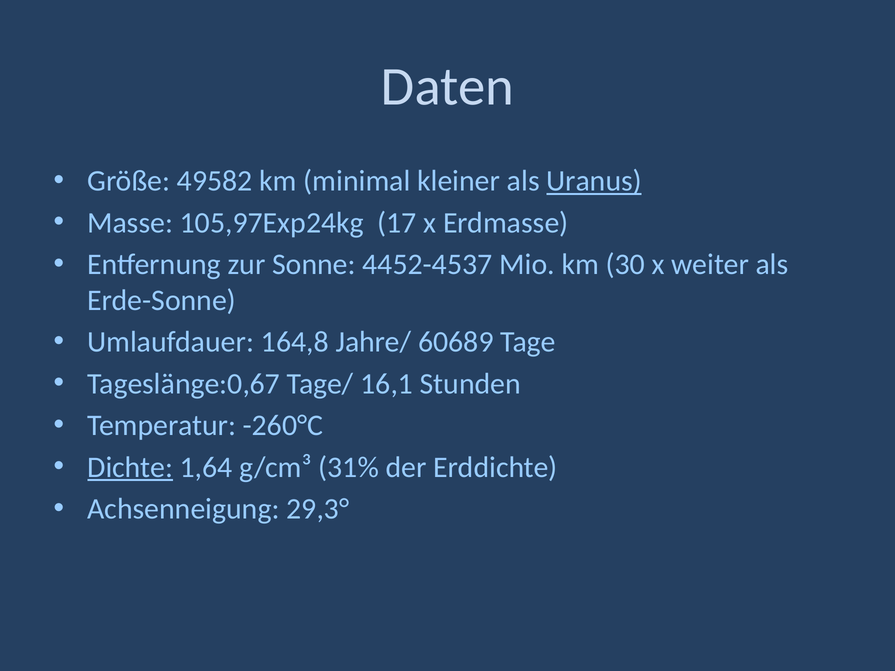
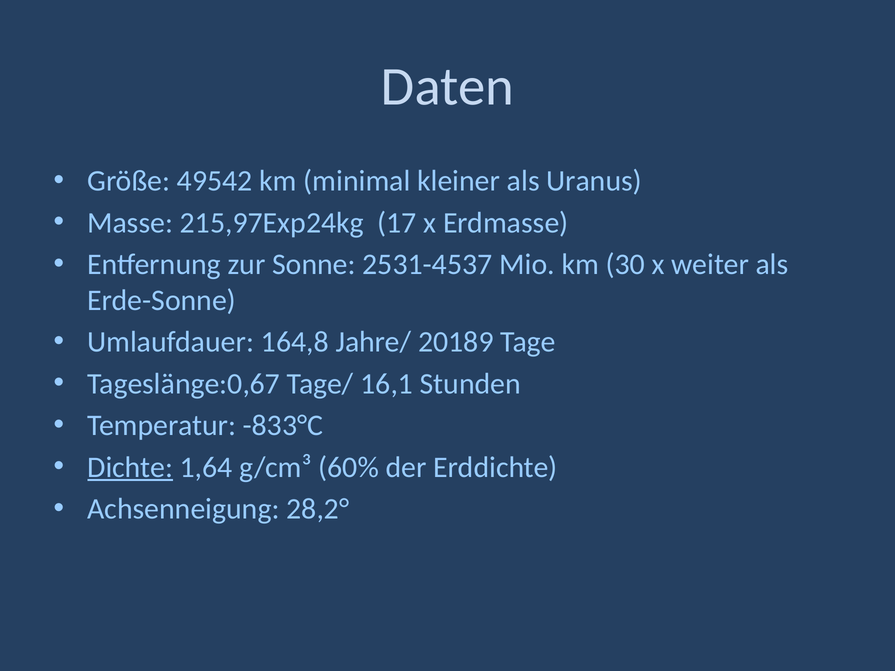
49582: 49582 -> 49542
Uranus underline: present -> none
105,97Exp24kg: 105,97Exp24kg -> 215,97Exp24kg
4452-4537: 4452-4537 -> 2531-4537
60689: 60689 -> 20189
-260°C: -260°C -> -833°C
31%: 31% -> 60%
29,3°: 29,3° -> 28,2°
